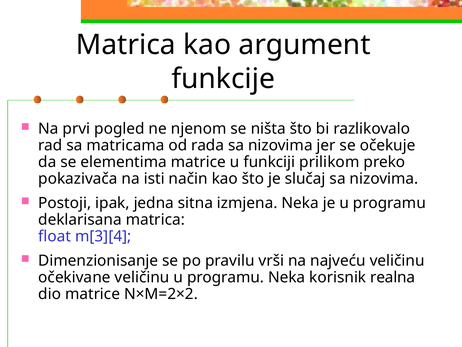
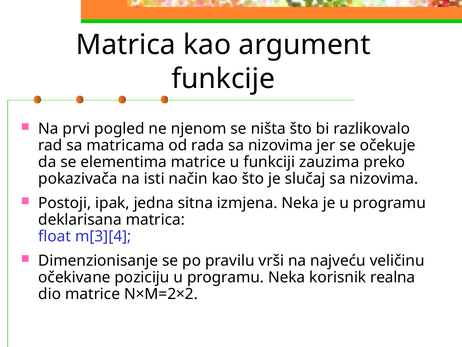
prilikom: prilikom -> zauzima
očekivane veličinu: veličinu -> poziciju
